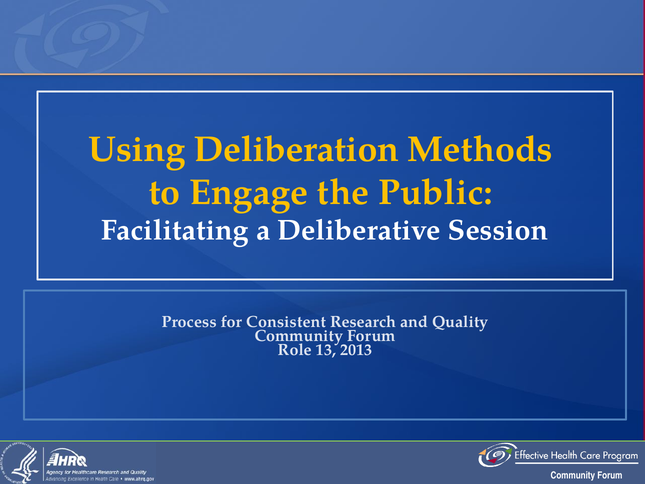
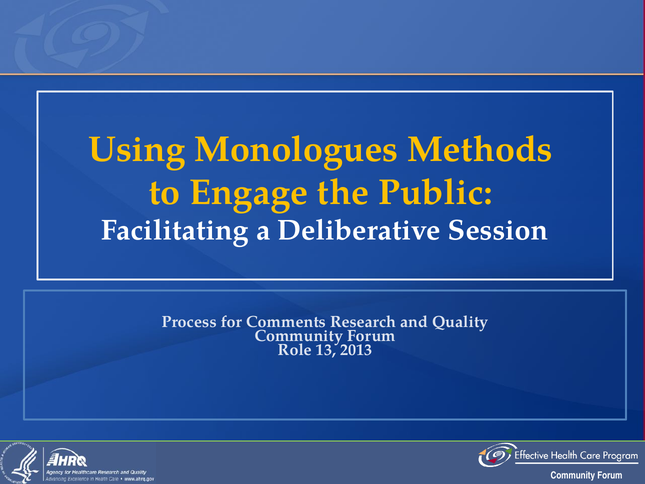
Deliberation: Deliberation -> Monologues
Consistent: Consistent -> Comments
